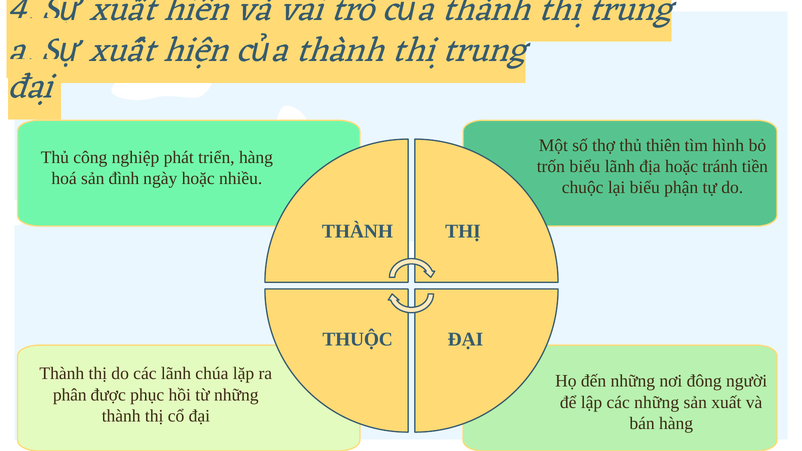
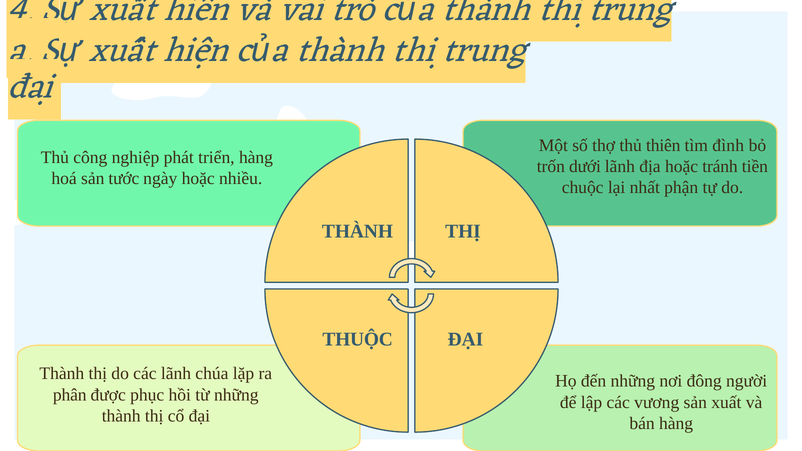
hình: hình -> đình
biểu at (585, 167): biểu -> dưới
đình: đình -> tước
lại biểu: biểu -> nhất
các những: những -> vương
